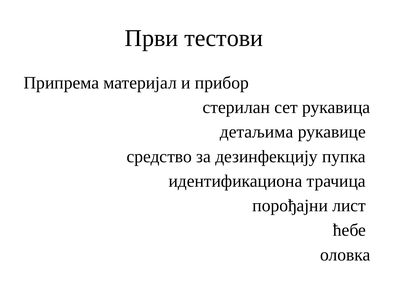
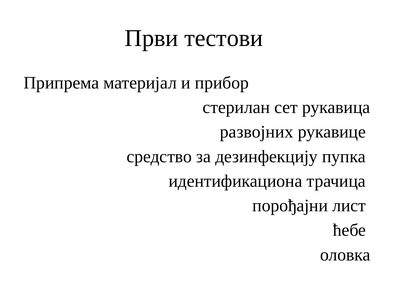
детаљима: детаљима -> развојних
